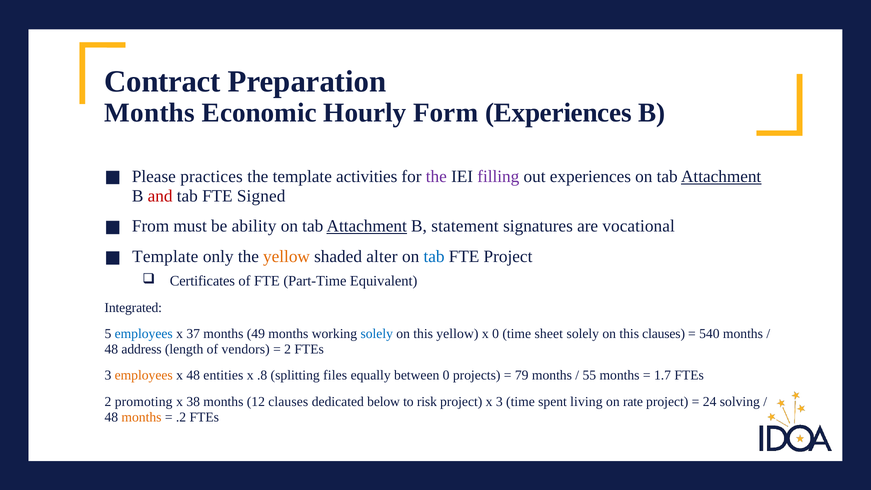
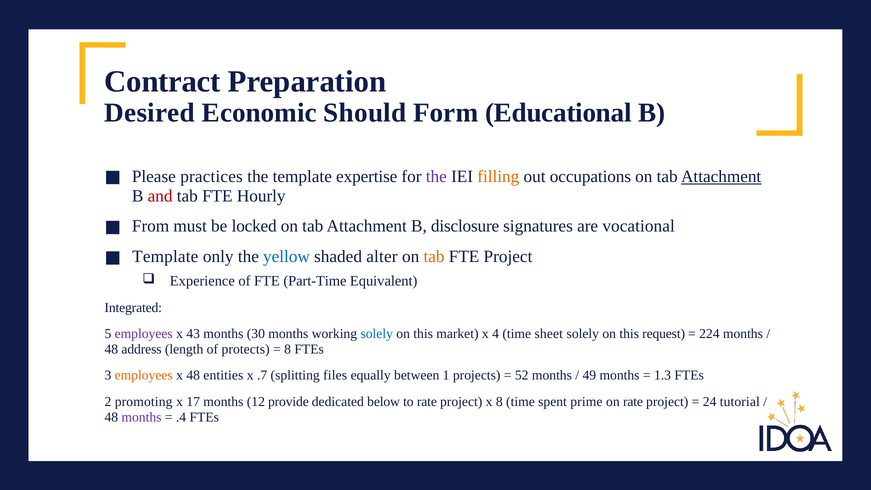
Months at (150, 113): Months -> Desired
Hourly: Hourly -> Should
Form Experiences: Experiences -> Educational
activities: activities -> expertise
filling colour: purple -> orange
out experiences: experiences -> occupations
Signed: Signed -> Hourly
ability: ability -> locked
Attachment at (367, 226) underline: present -> none
statement: statement -> disclosure
yellow at (287, 257) colour: orange -> blue
tab at (434, 257) colour: blue -> orange
Certificates: Certificates -> Experience
employees at (144, 334) colour: blue -> purple
37: 37 -> 43
49: 49 -> 30
this yellow: yellow -> market
x 0: 0 -> 4
this clauses: clauses -> request
540: 540 -> 224
vendors: vendors -> protects
2 at (288, 349): 2 -> 8
.8: .8 -> .7
between 0: 0 -> 1
79: 79 -> 52
55: 55 -> 49
1.7: 1.7 -> 1.3
38: 38 -> 17
12 clauses: clauses -> provide
to risk: risk -> rate
x 3: 3 -> 8
living: living -> prime
solving: solving -> tutorial
months at (141, 417) colour: orange -> purple
.2: .2 -> .4
